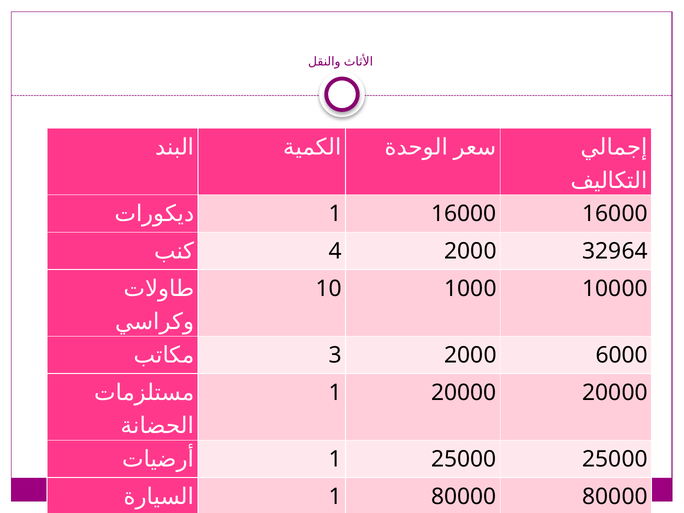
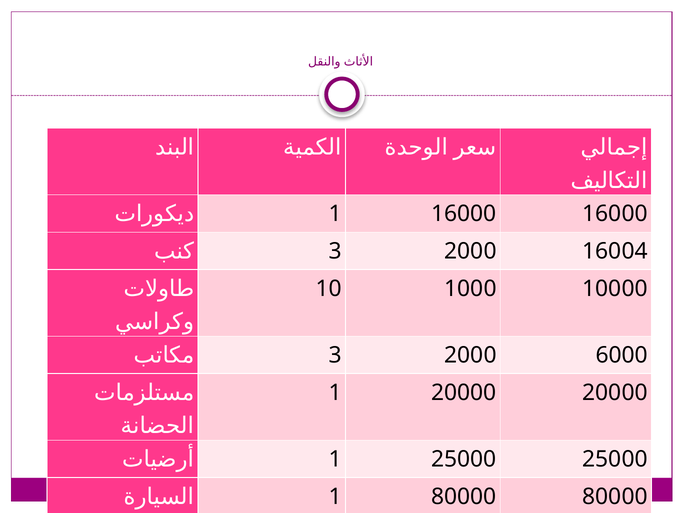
4 at (335, 251): 4 -> 3
32964: 32964 -> 16004
